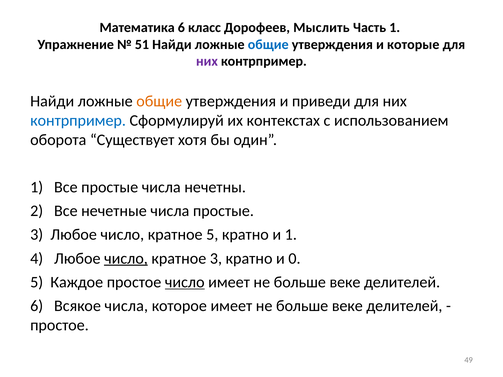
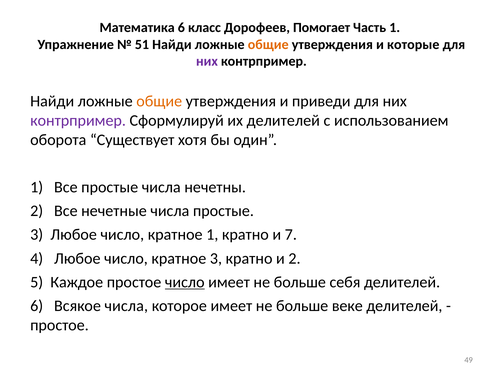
Мыслить: Мыслить -> Помогает
общие at (268, 44) colour: blue -> orange
контрпример at (78, 121) colour: blue -> purple
их контекстах: контекстах -> делителей
кратное 5: 5 -> 1
и 1: 1 -> 7
число at (126, 259) underline: present -> none
и 0: 0 -> 2
веке at (345, 282): веке -> себя
